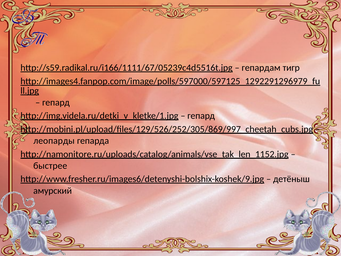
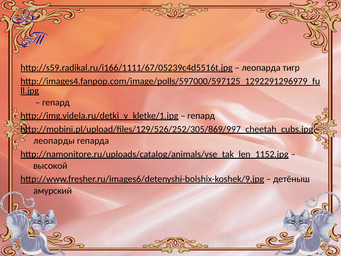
гепардам: гепардам -> леопарда
быстрее: быстрее -> высокой
